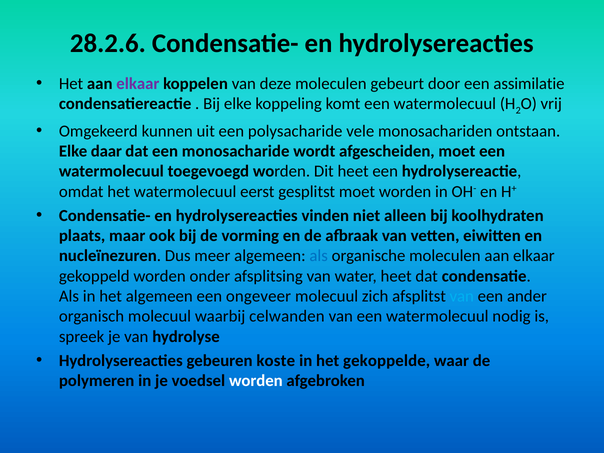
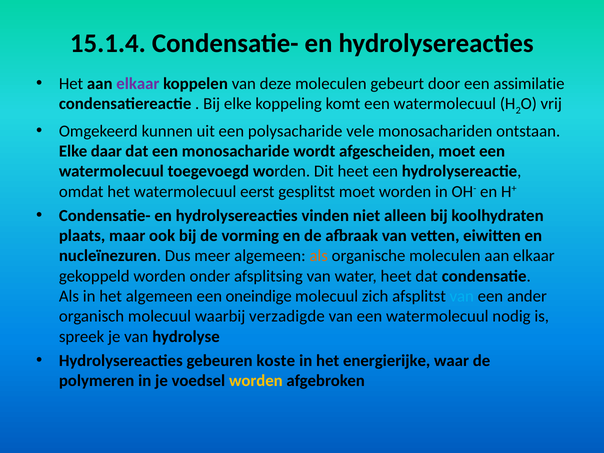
28.2.6: 28.2.6 -> 15.1.4
als at (319, 256) colour: blue -> orange
ongeveer: ongeveer -> oneindige
celwanden: celwanden -> verzadigde
gekoppelde: gekoppelde -> energierijke
worden at (256, 381) colour: white -> yellow
